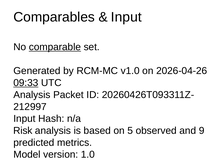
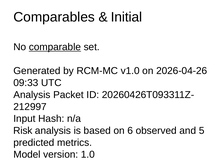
Input at (126, 17): Input -> Initial
09:33 underline: present -> none
5: 5 -> 6
9: 9 -> 5
